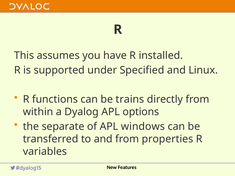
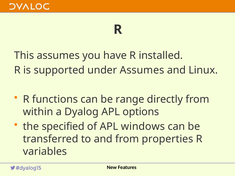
under Specified: Specified -> Assumes
trains: trains -> range
separate: separate -> specified
